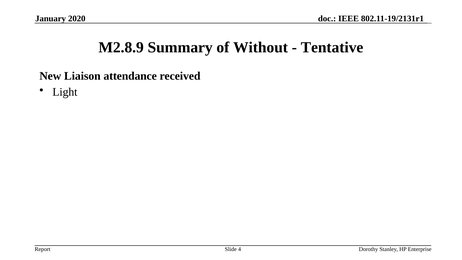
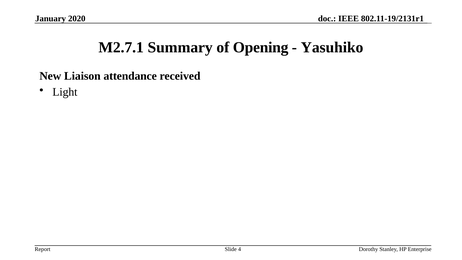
M2.8.9: M2.8.9 -> M2.7.1
Without: Without -> Opening
Tentative: Tentative -> Yasuhiko
